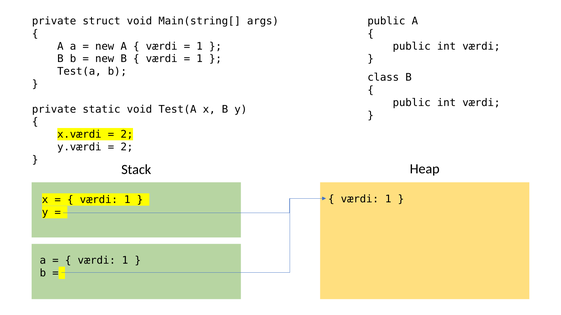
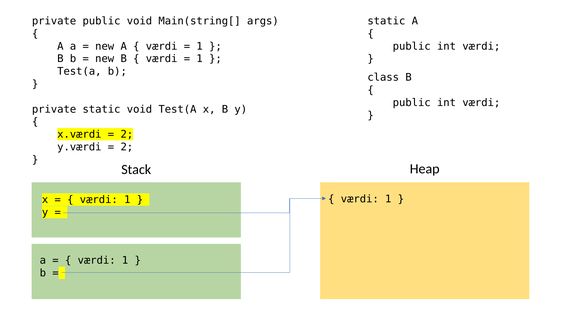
private struct: struct -> public
public at (386, 21): public -> static
